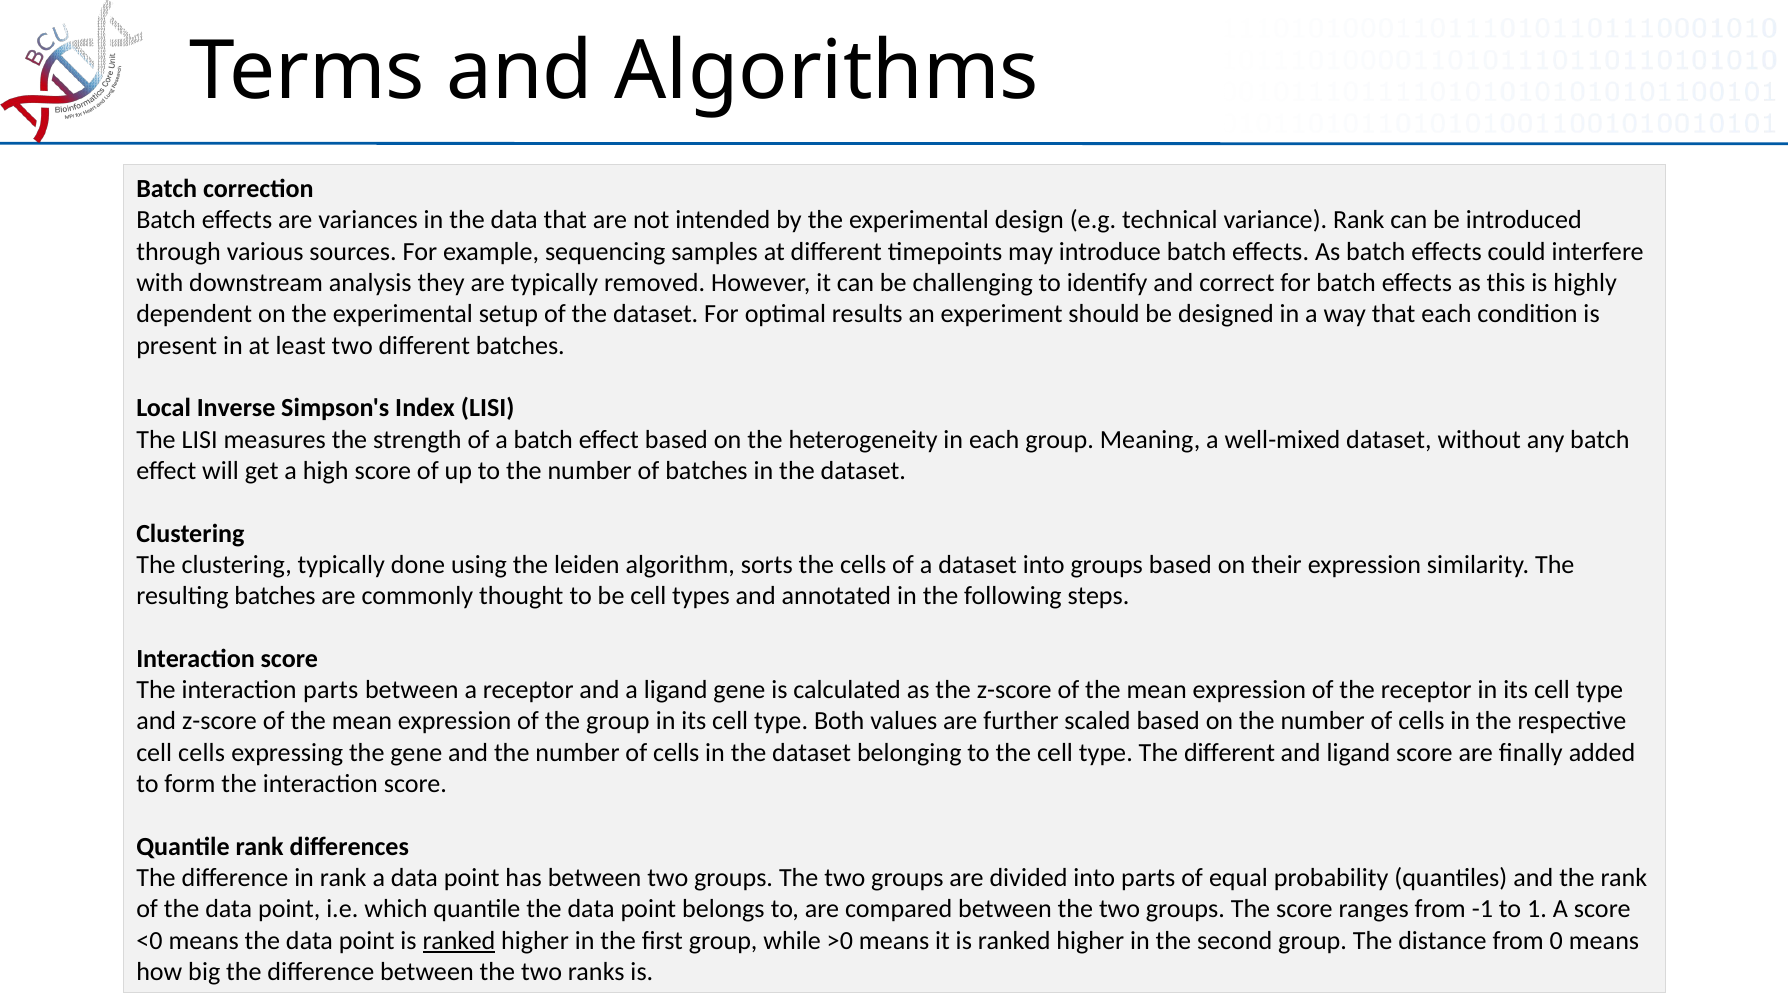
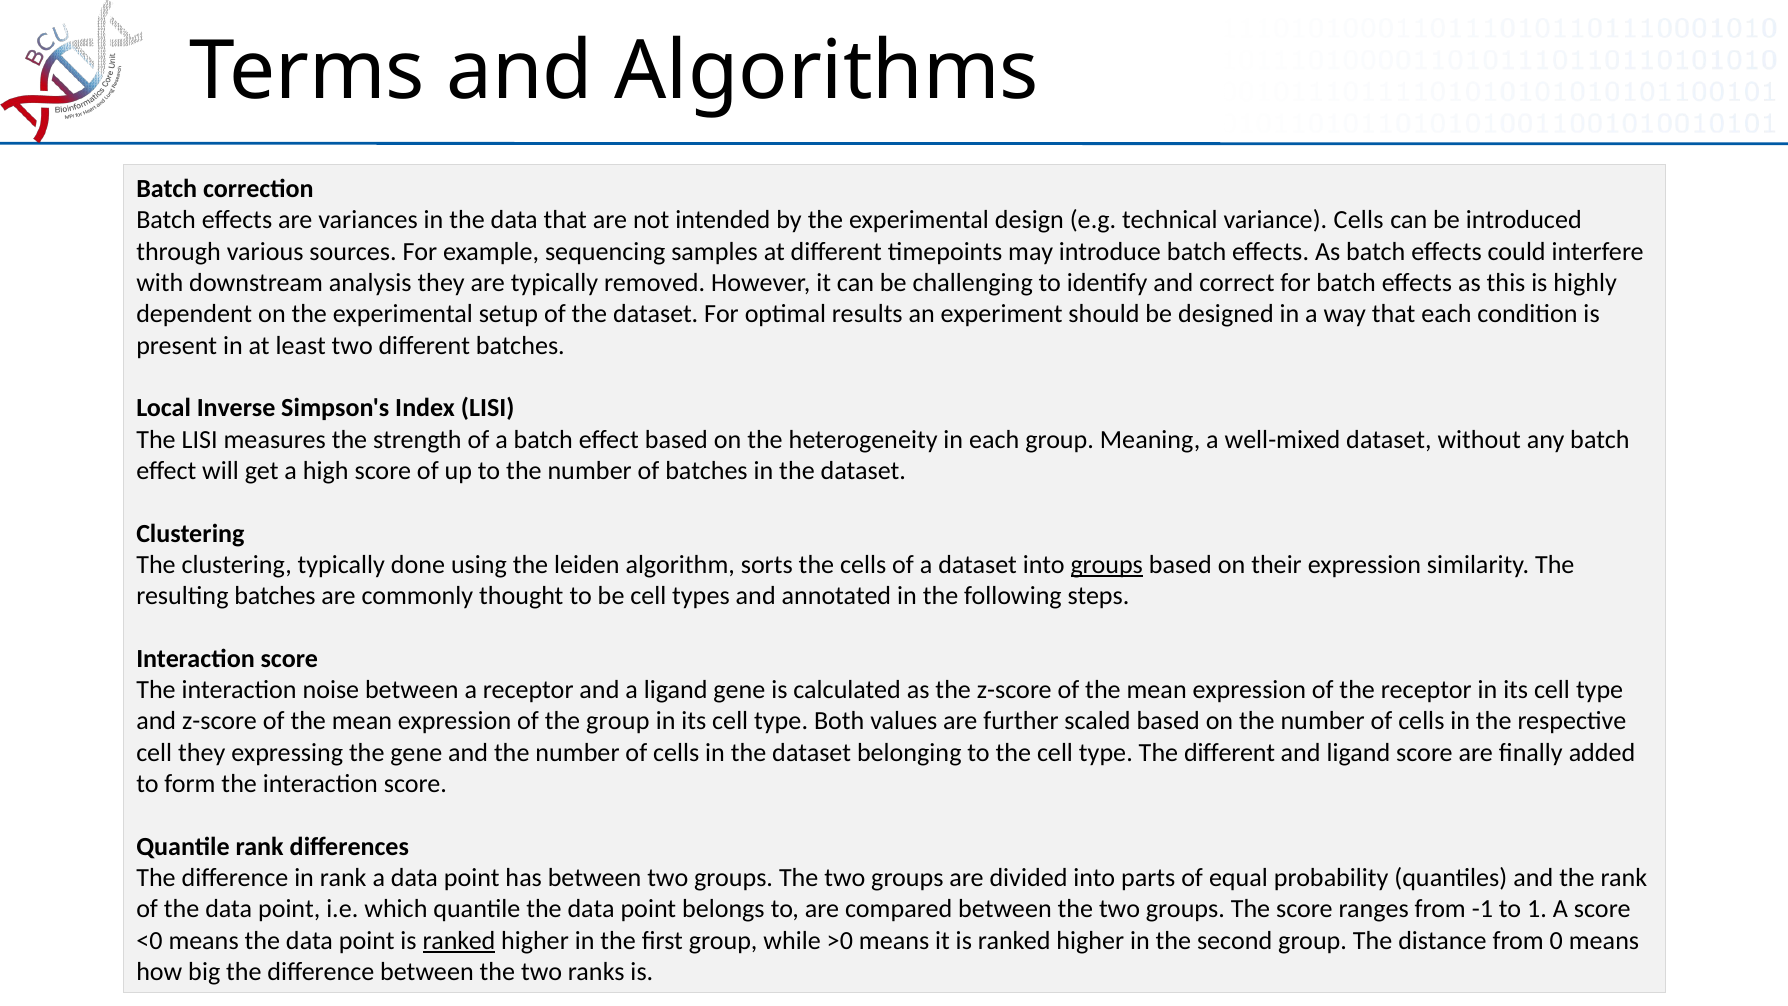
variance Rank: Rank -> Cells
groups at (1107, 565) underline: none -> present
interaction parts: parts -> noise
cell cells: cells -> they
